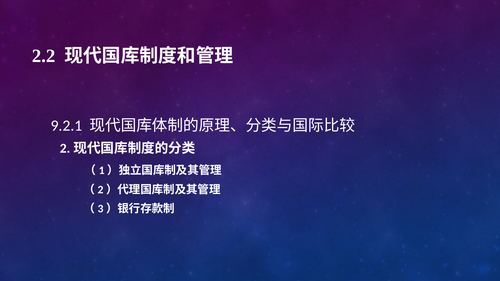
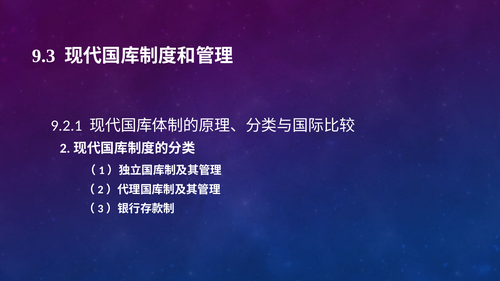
2.2: 2.2 -> 9.3
